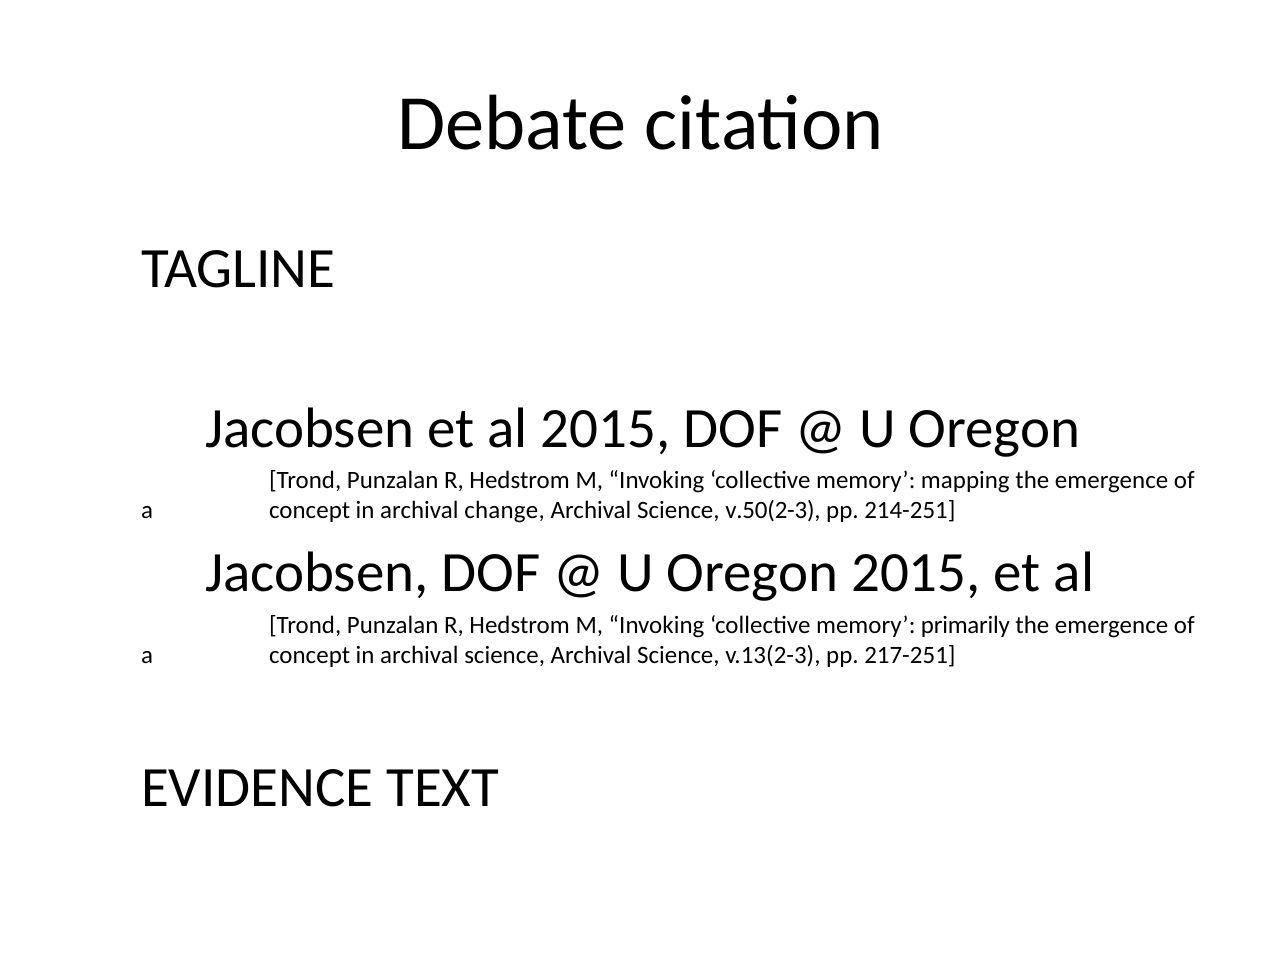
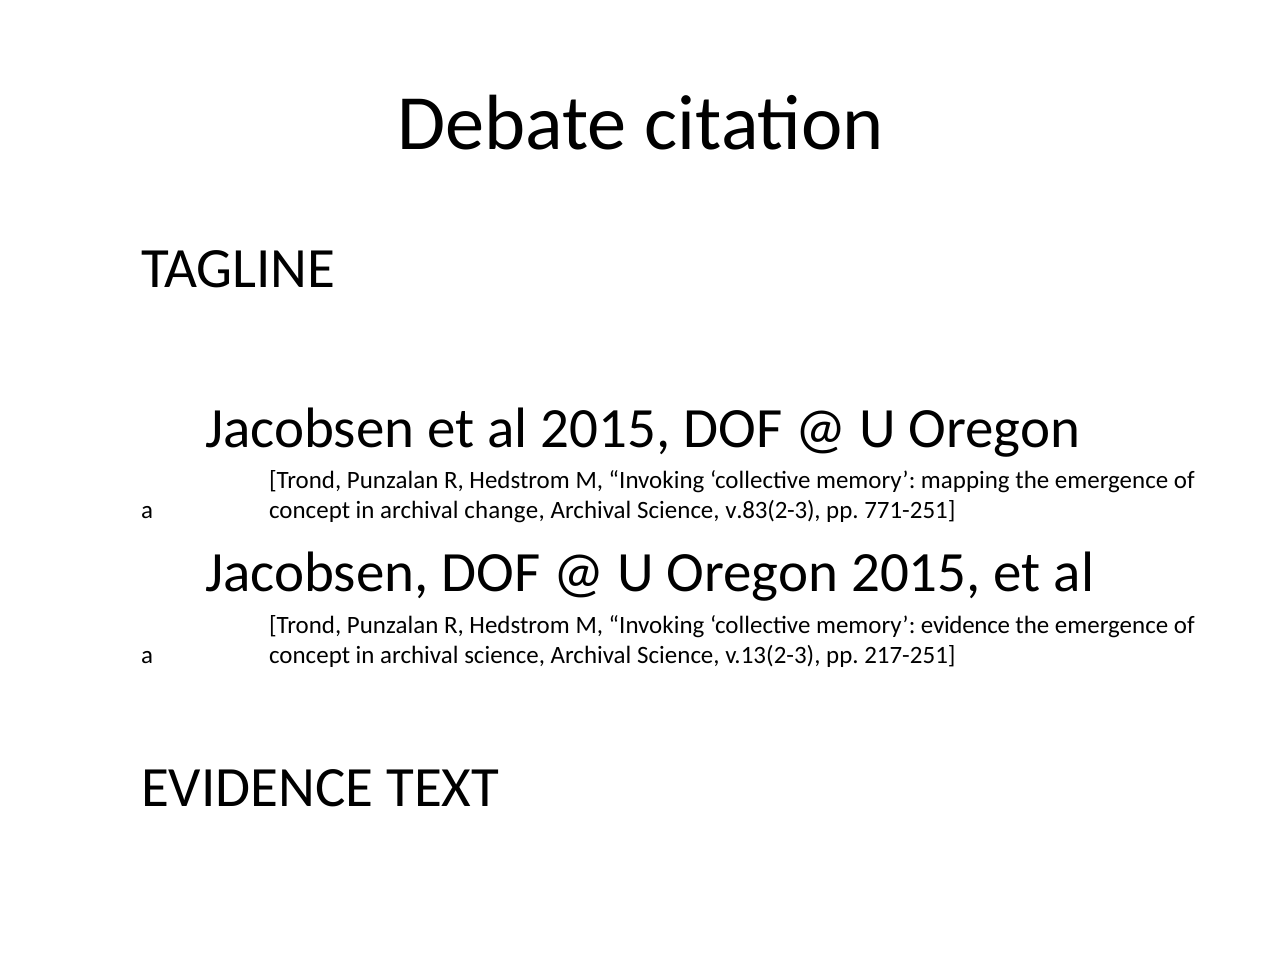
v.50(2-3: v.50(2-3 -> v.83(2-3
214-251: 214-251 -> 771-251
memory primarily: primarily -> evidence
